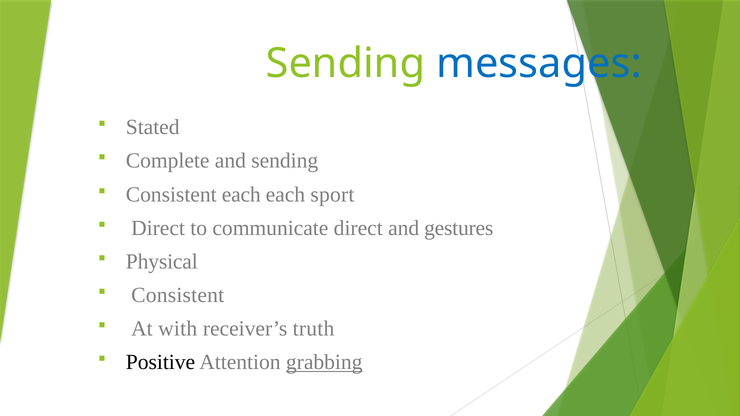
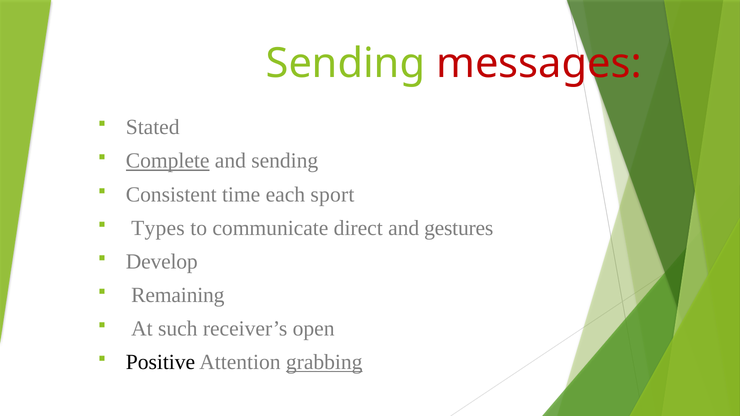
messages colour: blue -> red
Complete underline: none -> present
Consistent each: each -> time
Direct at (158, 228): Direct -> Types
Physical: Physical -> Develop
Consistent at (178, 295): Consistent -> Remaining
with: with -> such
truth: truth -> open
